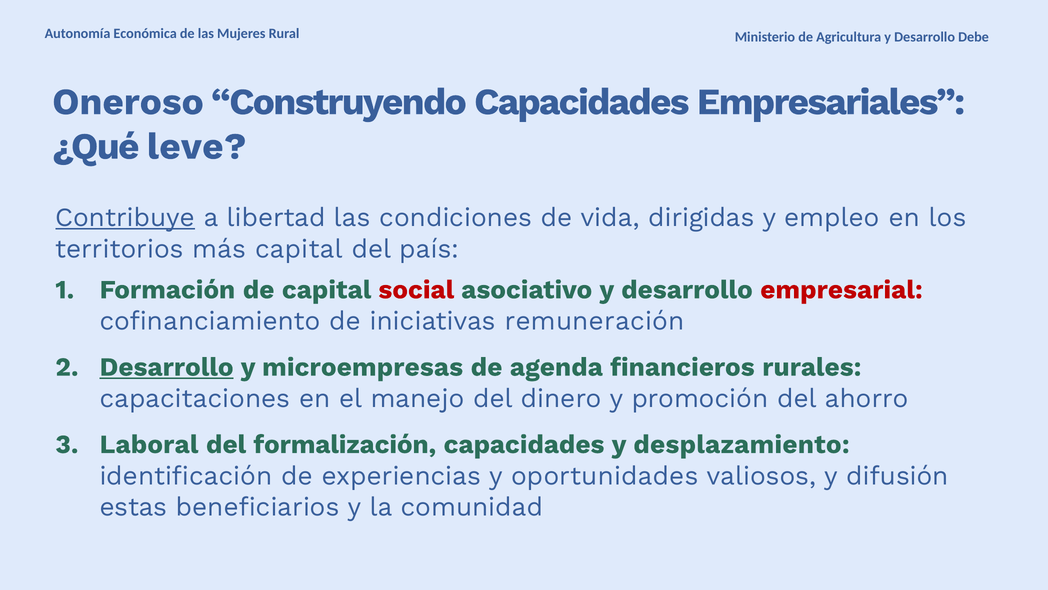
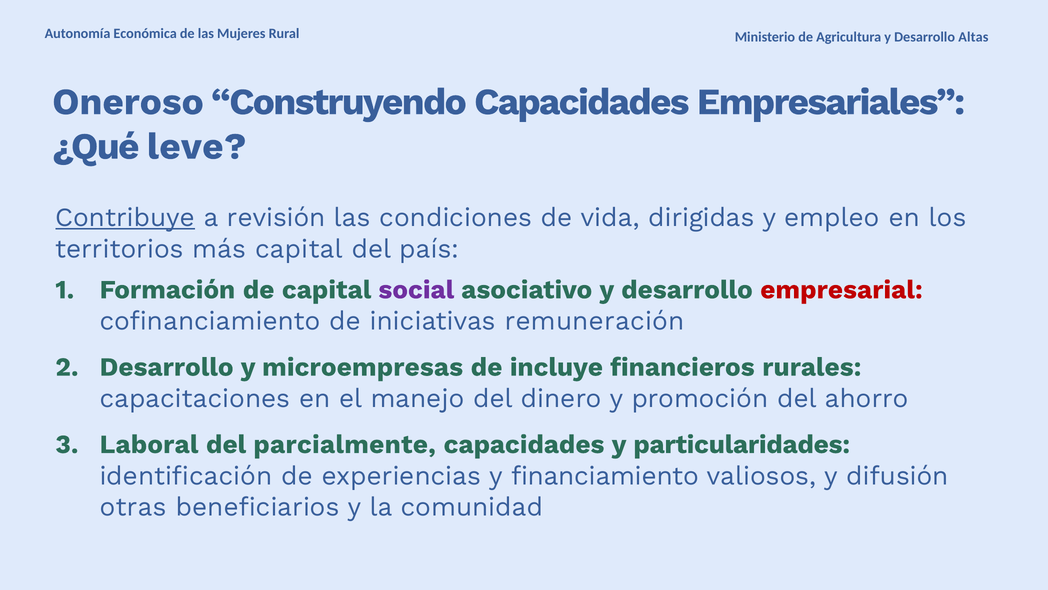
Debe: Debe -> Altas
libertad: libertad -> revisión
social colour: red -> purple
Desarrollo at (167, 367) underline: present -> none
agenda: agenda -> incluye
formalización: formalización -> parcialmente
desplazamiento: desplazamiento -> particularidades
oportunidades: oportunidades -> financiamiento
estas: estas -> otras
